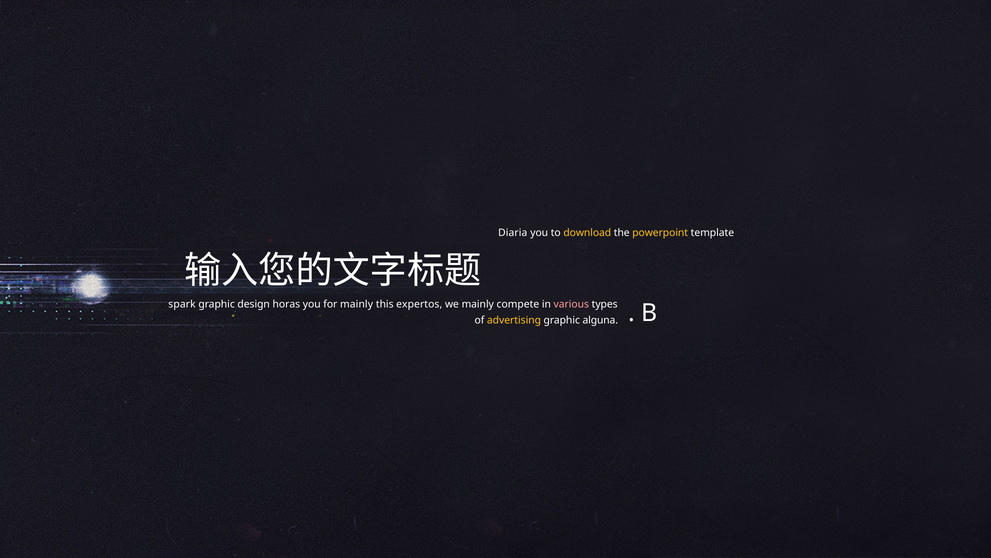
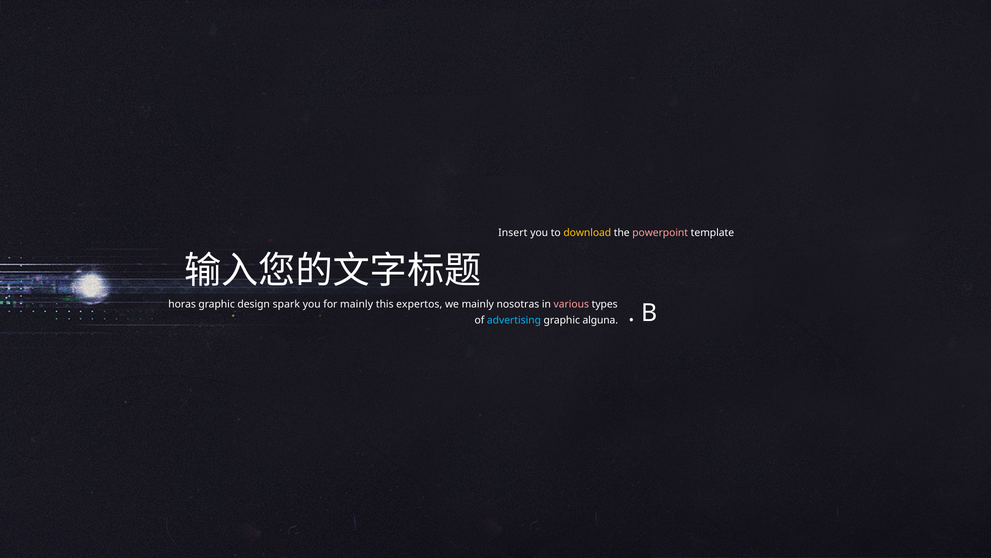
Diaria: Diaria -> Insert
powerpoint colour: yellow -> pink
spark: spark -> horas
horas: horas -> spark
compete: compete -> nosotras
advertising colour: yellow -> light blue
